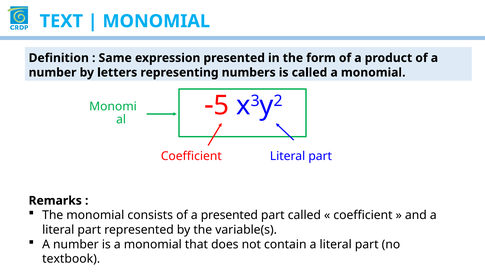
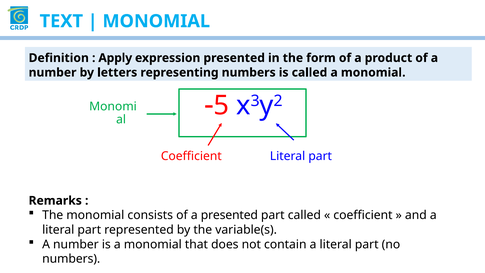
Same: Same -> Apply
textbook at (71, 259): textbook -> numbers
